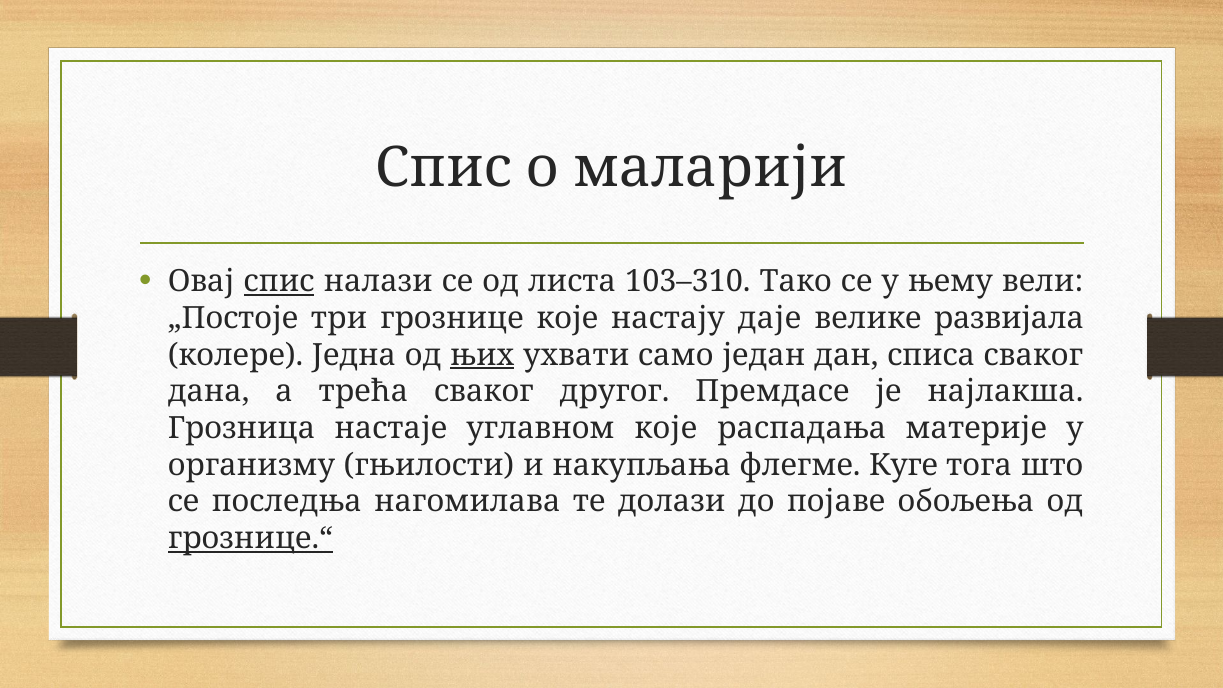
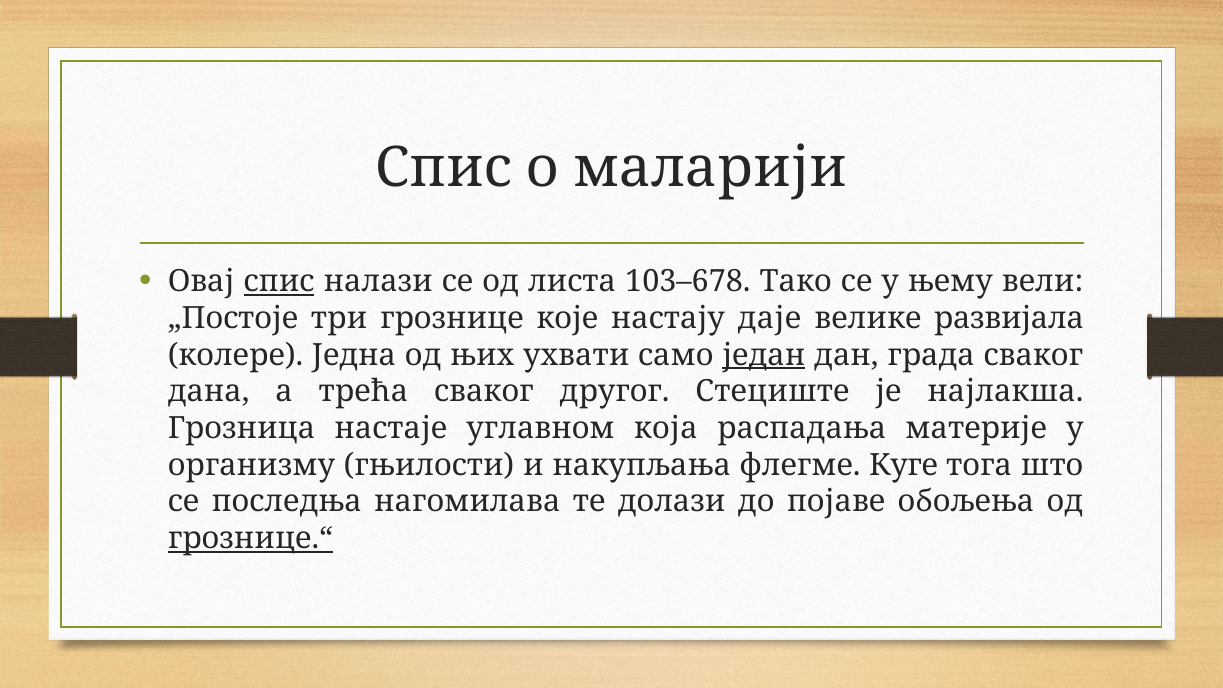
103–310: 103–310 -> 103–678
њих underline: present -> none
један underline: none -> present
списа: списа -> града
Премдасе: Премдасе -> Стециште
углавном које: које -> која
